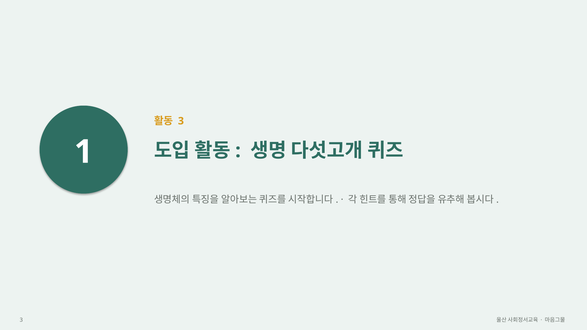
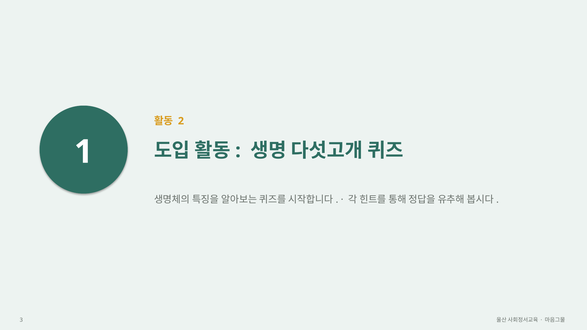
3 at (181, 121): 3 -> 2
